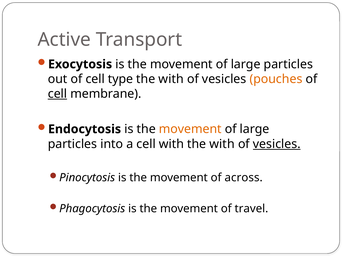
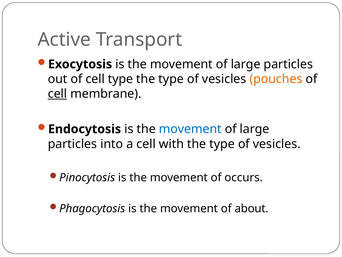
with at (171, 79): with -> type
movement at (190, 129) colour: orange -> blue
with the with: with -> type
vesicles at (277, 144) underline: present -> none
across: across -> occurs
travel: travel -> about
